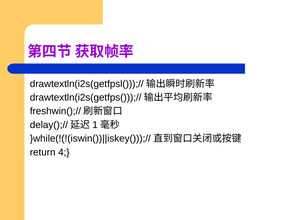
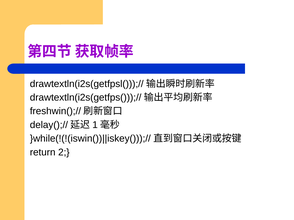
4: 4 -> 2
